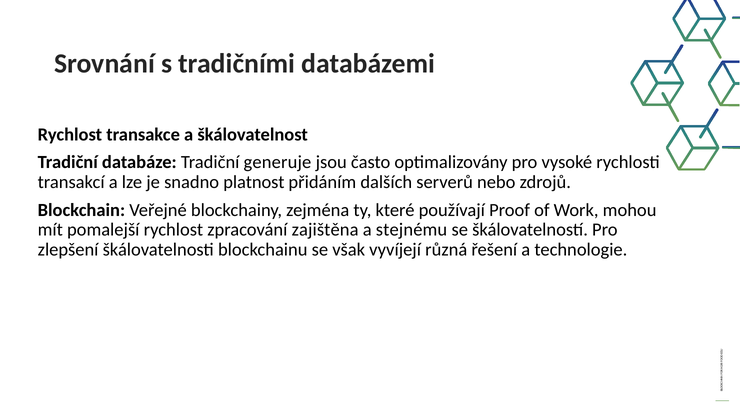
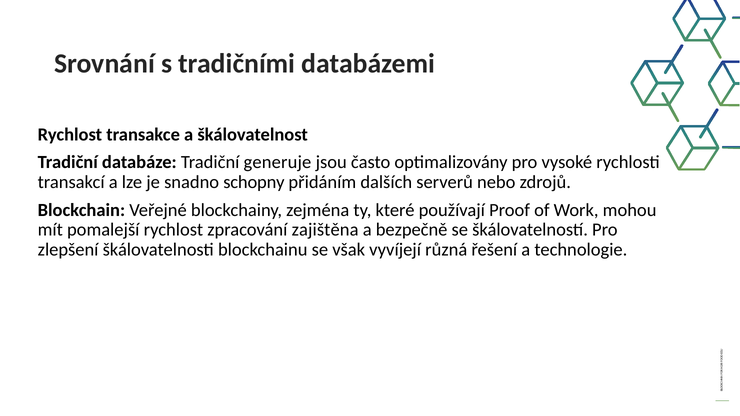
platnost: platnost -> schopny
stejnému: stejnému -> bezpečně
